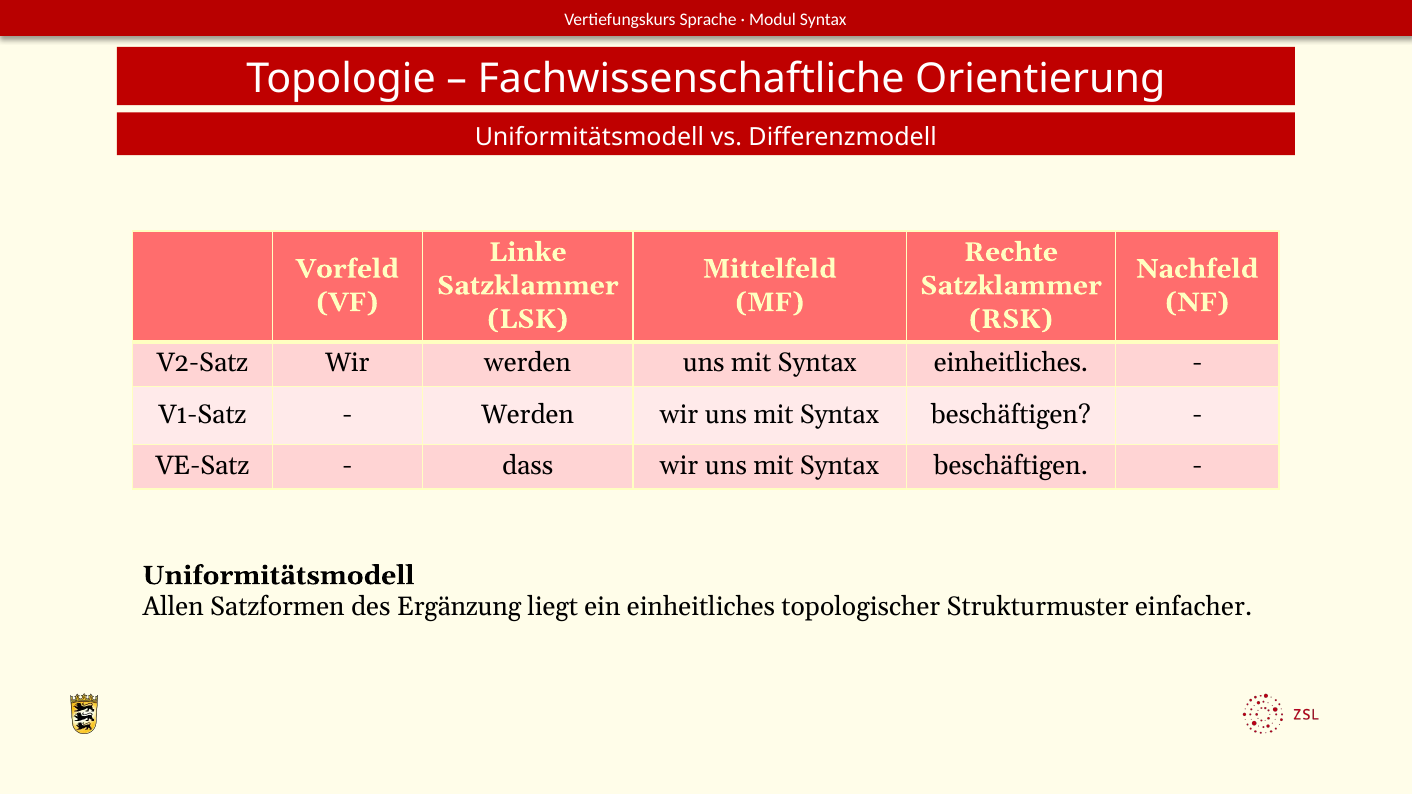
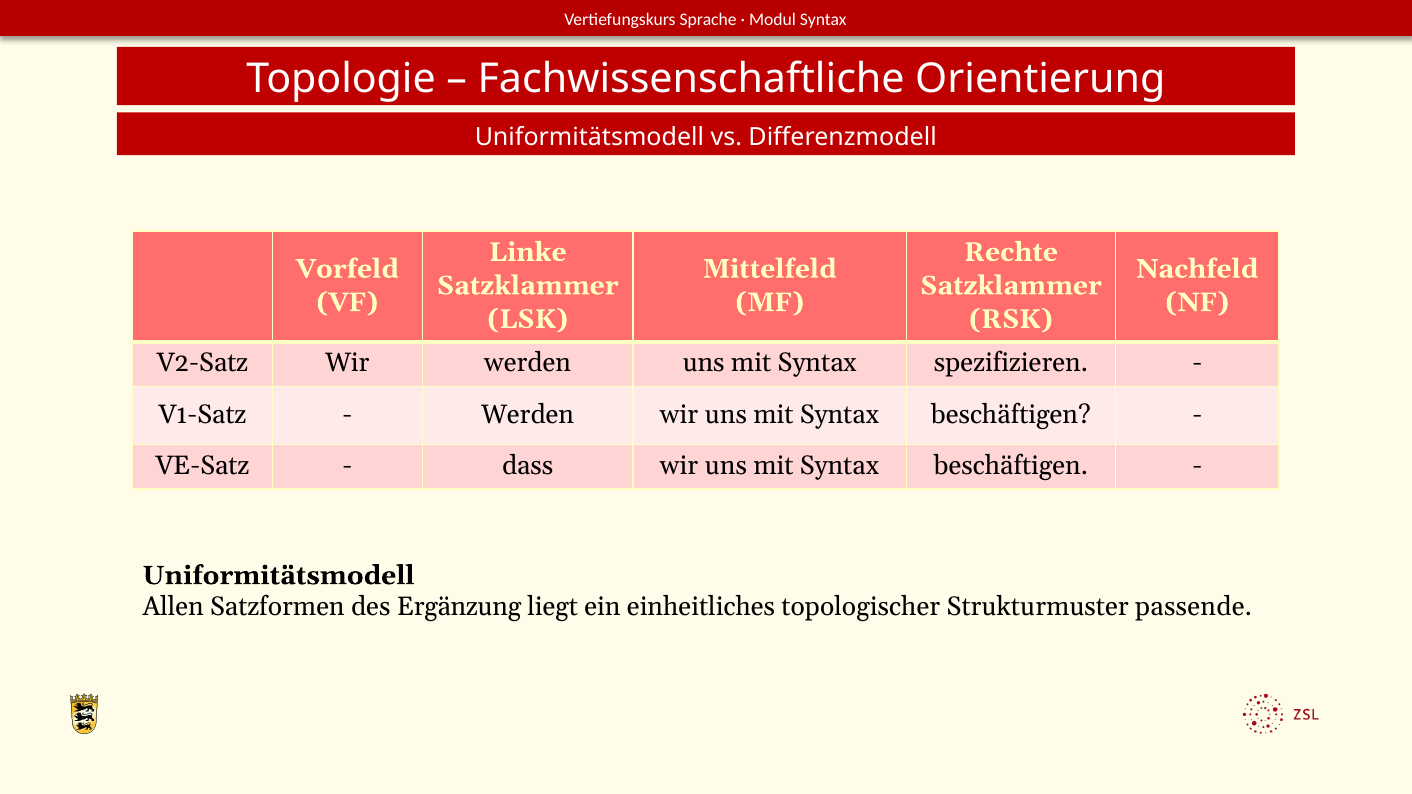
Syntax einheitliches: einheitliches -> spezifizieren
einfacher: einfacher -> passende
